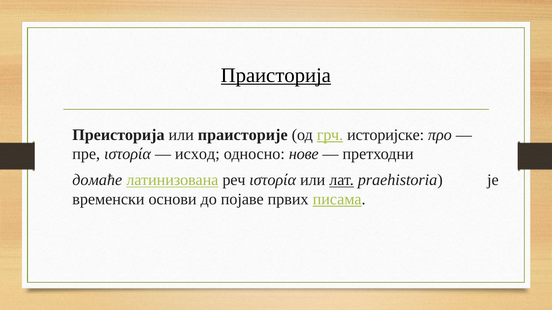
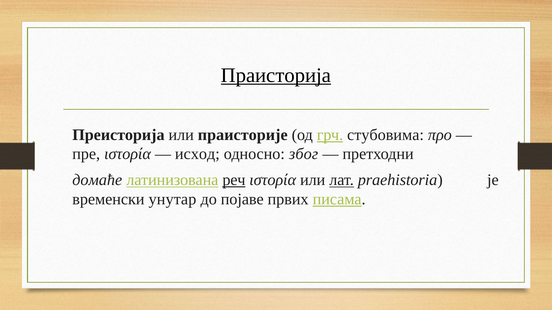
историјске: историјске -> стубовима
нове: нове -> због
реч underline: none -> present
основи: основи -> унутар
